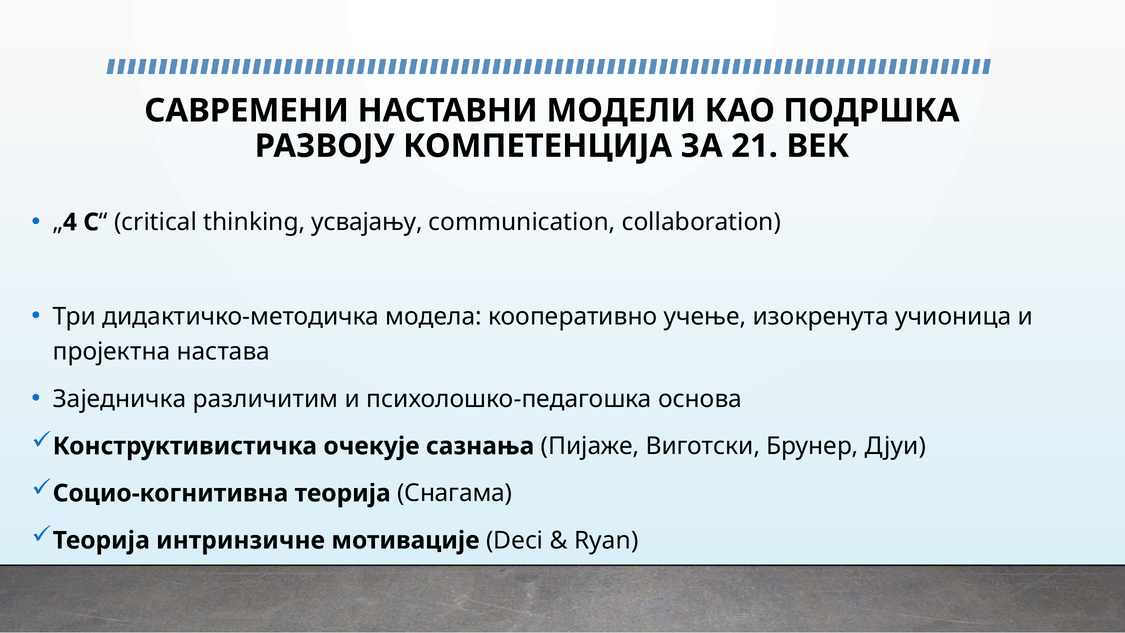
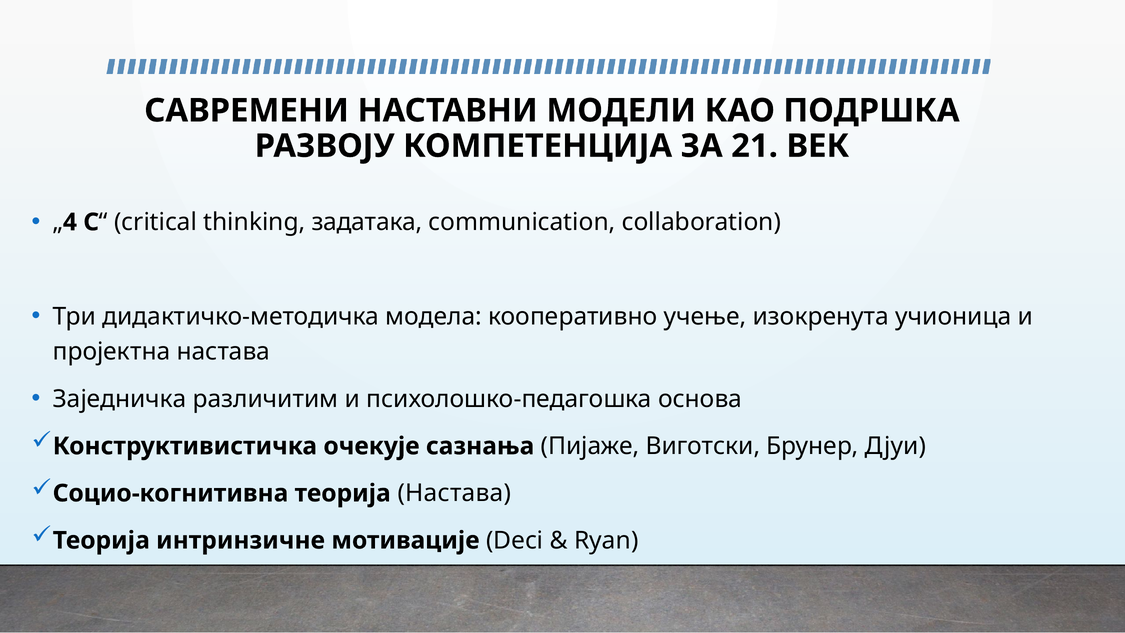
усвајању: усвајању -> задатака
теорија Снагама: Снагама -> Настава
